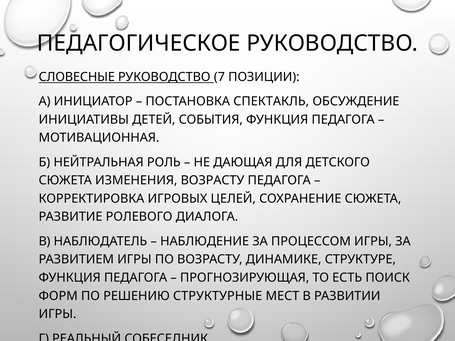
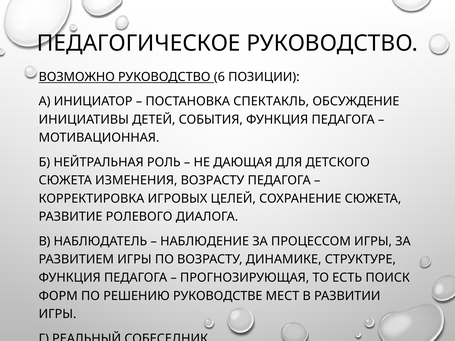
СЛОВЕСНЫЕ: СЛОВЕСНЫЕ -> ВОЗМОЖНО
7: 7 -> 6
СТРУКТУРНЫЕ: СТРУКТУРНЫЕ -> РУКОВОДСТВЕ
